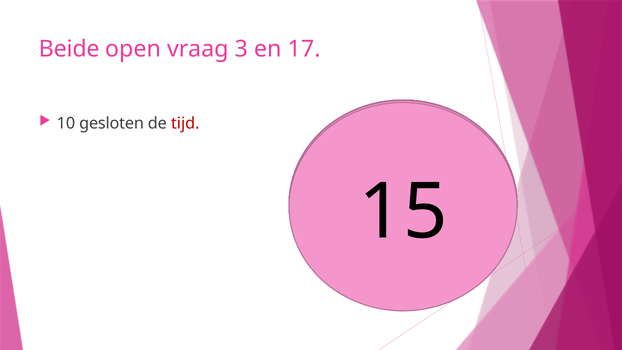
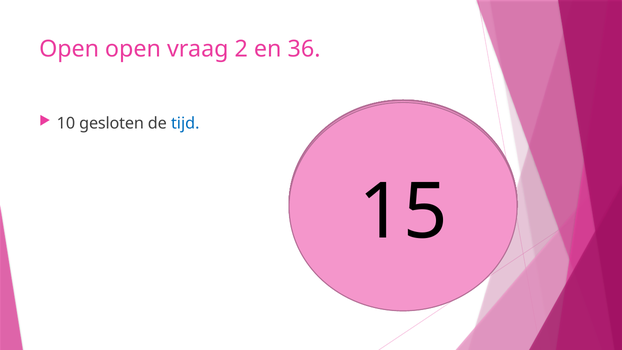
Beide at (69, 49): Beide -> Open
3: 3 -> 2
17: 17 -> 36
tijd colour: red -> blue
